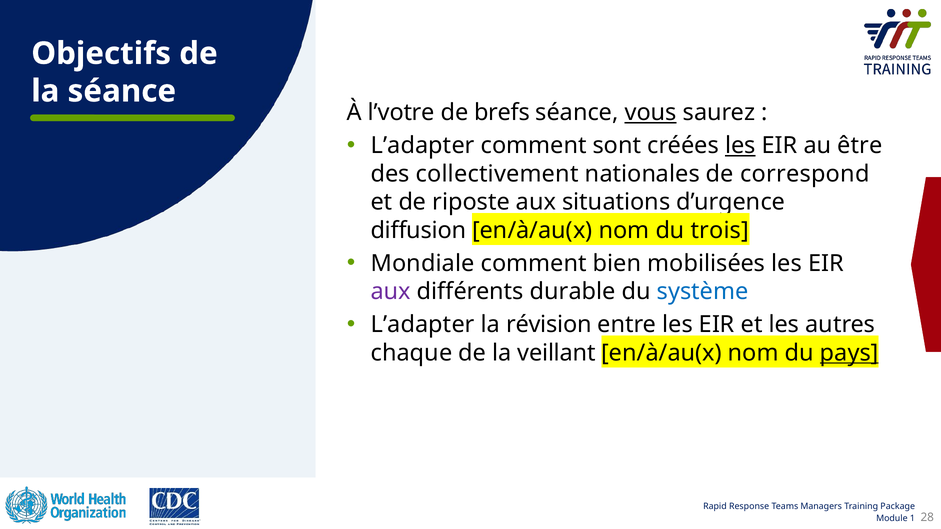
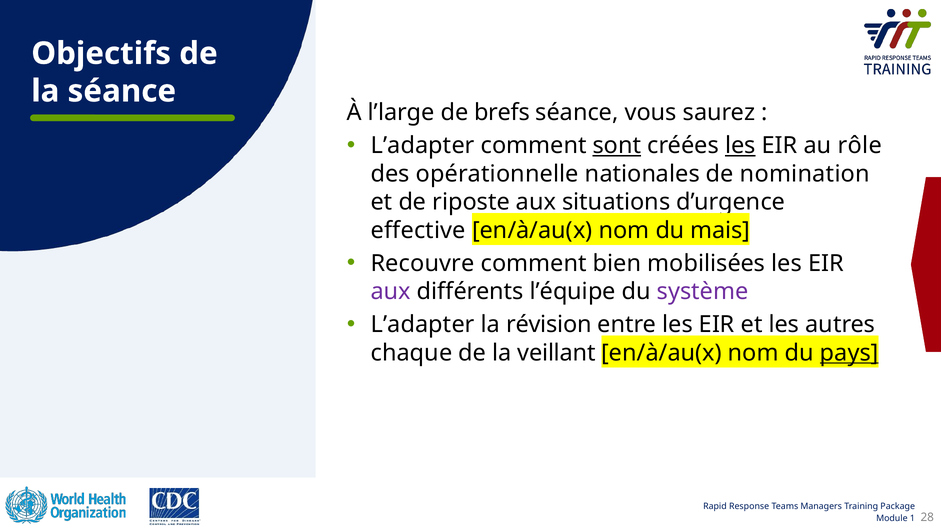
l’votre: l’votre -> l’large
vous underline: present -> none
sont underline: none -> present
être: être -> rôle
collectivement: collectivement -> opérationnelle
correspond: correspond -> nomination
diffusion: diffusion -> effective
trois: trois -> mais
Mondiale: Mondiale -> Recouvre
durable: durable -> lʼéquipe
système colour: blue -> purple
